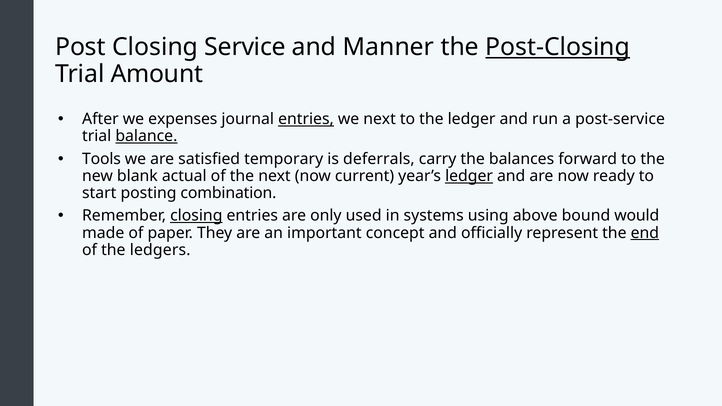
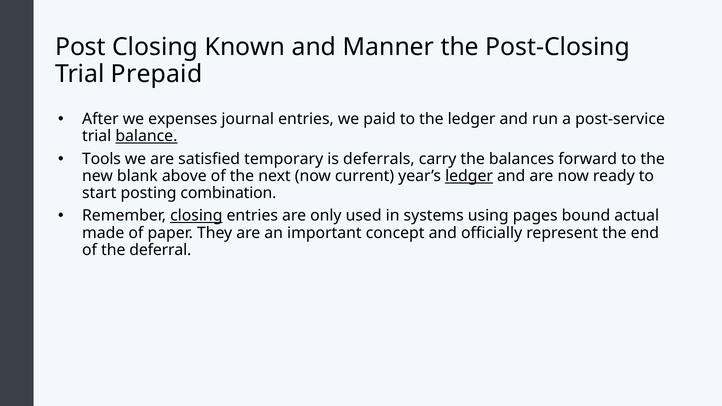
Service: Service -> Known
Post-Closing underline: present -> none
Amount: Amount -> Prepaid
entries at (306, 119) underline: present -> none
we next: next -> paid
actual: actual -> above
above: above -> pages
would: would -> actual
end underline: present -> none
ledgers: ledgers -> deferral
